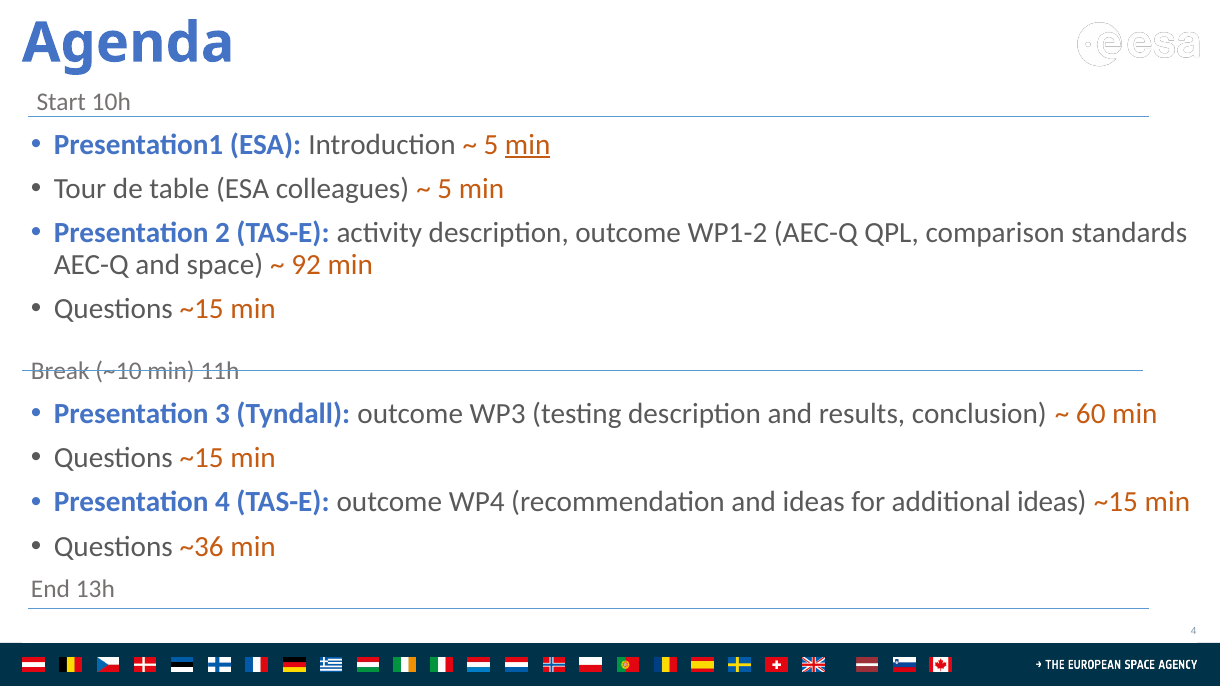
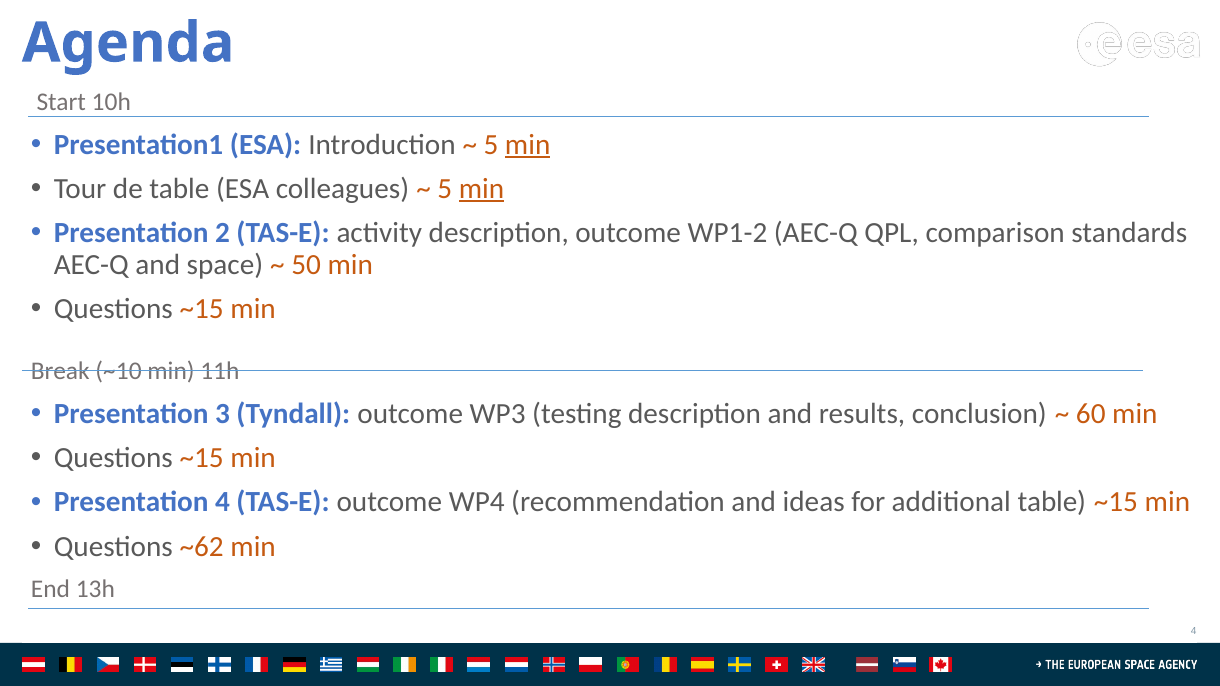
min at (482, 189) underline: none -> present
92: 92 -> 50
additional ideas: ideas -> table
~36: ~36 -> ~62
